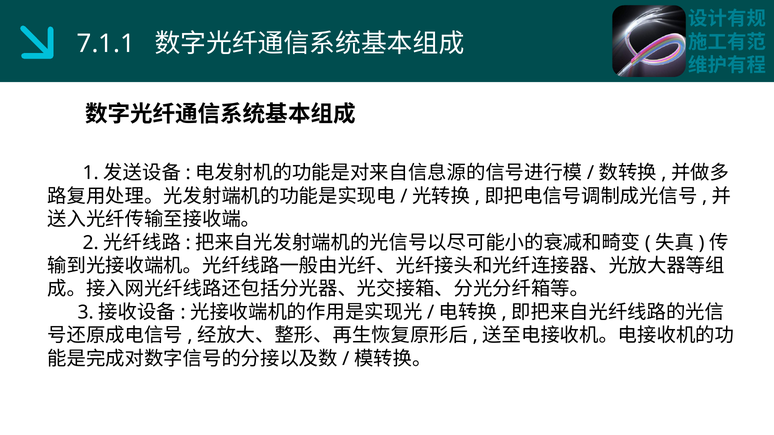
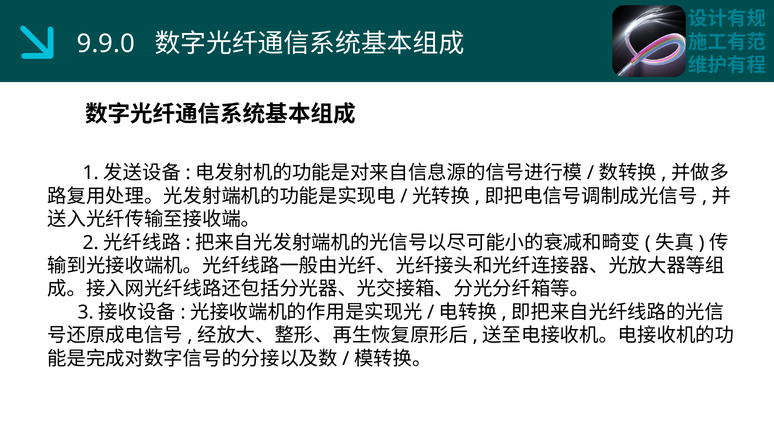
7.1.1: 7.1.1 -> 9.9.0
